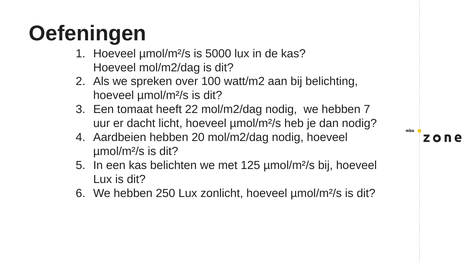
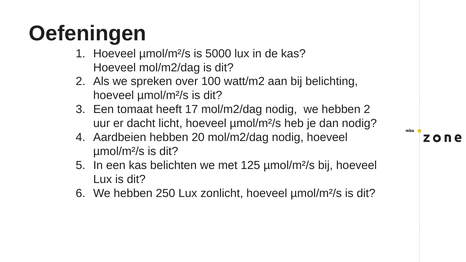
22: 22 -> 17
hebben 7: 7 -> 2
